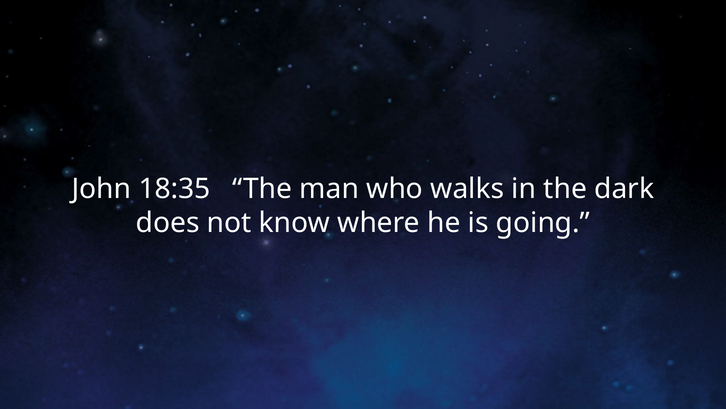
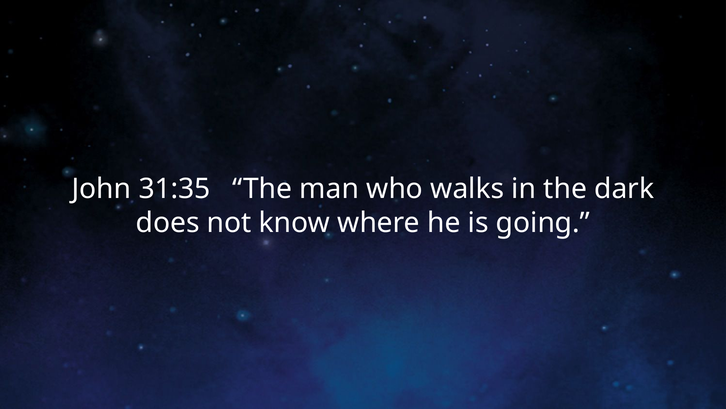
18:35: 18:35 -> 31:35
